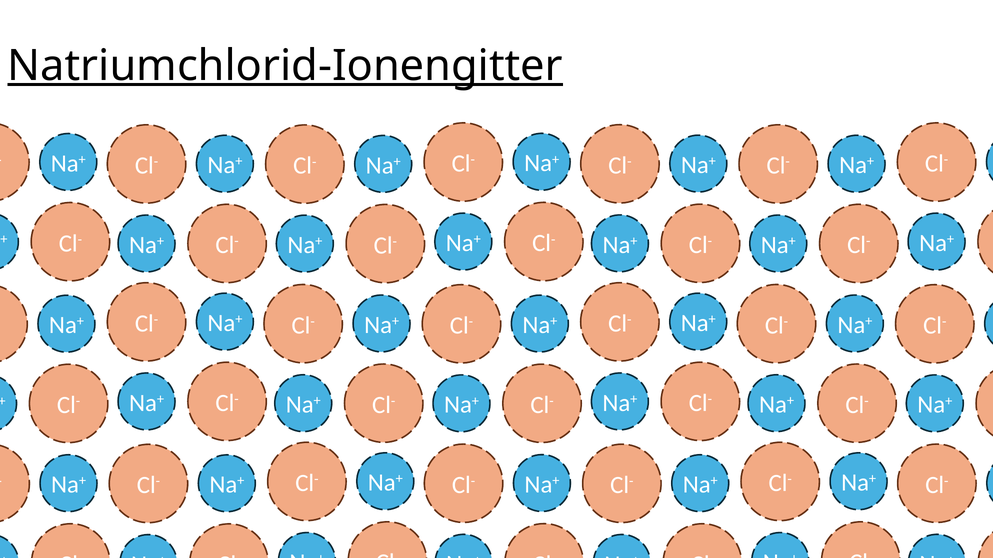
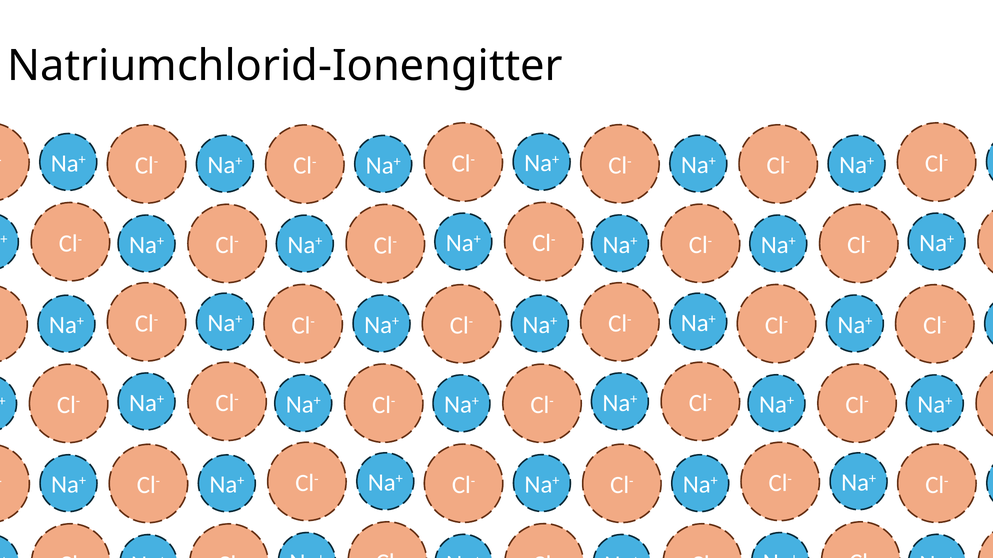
Natriumchlorid-Ionengitter underline: present -> none
